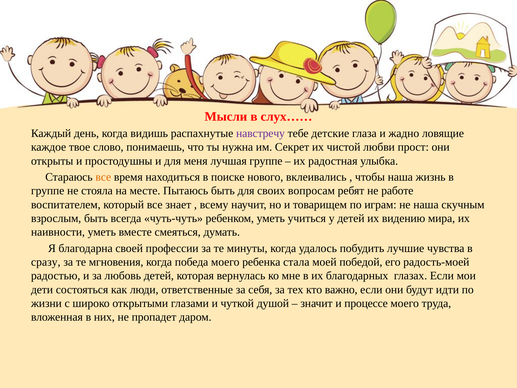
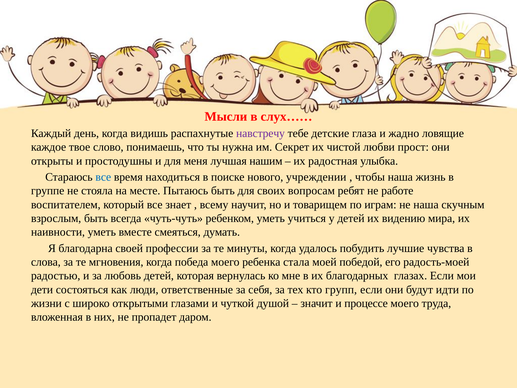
лучшая группе: группе -> нашим
все at (103, 177) colour: orange -> blue
вклеивались: вклеивались -> учреждении
сразу: сразу -> слова
важно: важно -> групп
